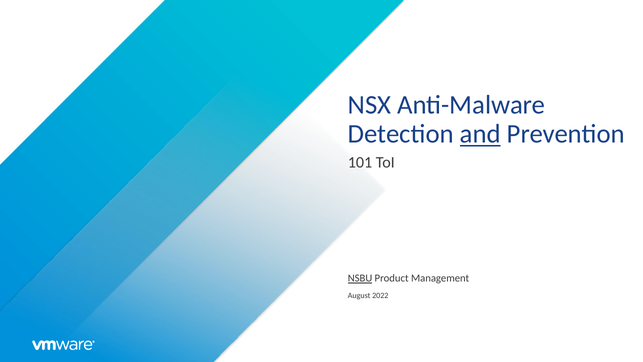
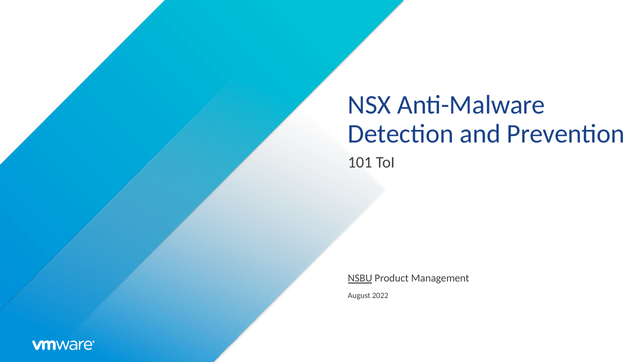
and underline: present -> none
